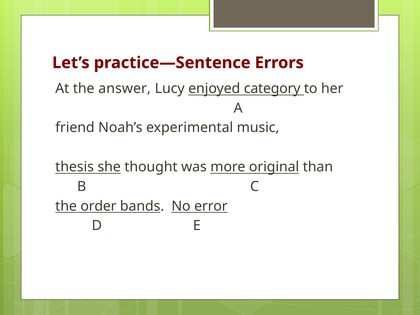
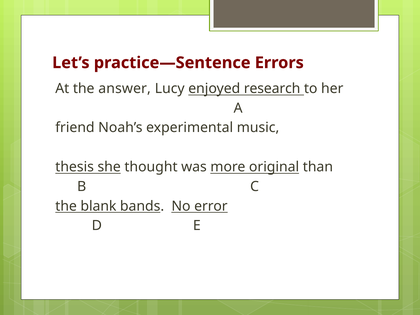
category: category -> research
order: order -> blank
